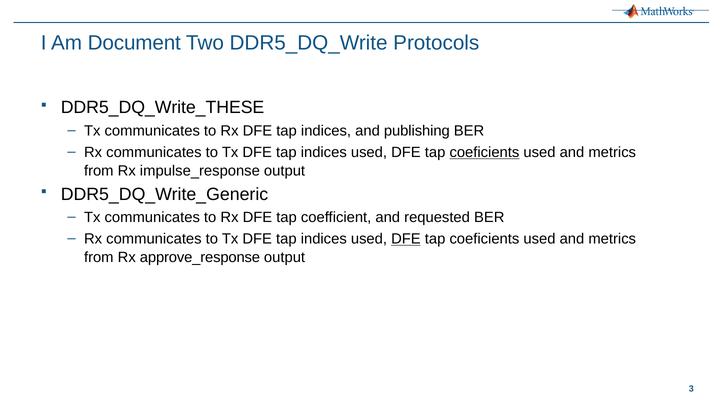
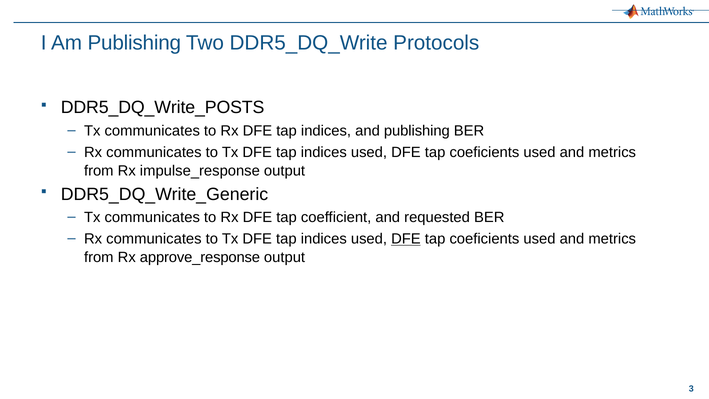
Am Document: Document -> Publishing
DDR5_DQ_Write_THESE: DDR5_DQ_Write_THESE -> DDR5_DQ_Write_POSTS
coeficients at (484, 152) underline: present -> none
